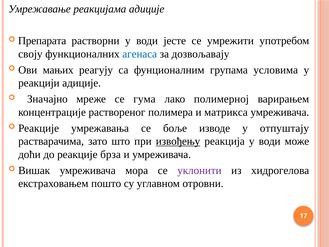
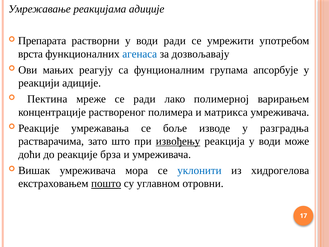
води јесте: јесте -> ради
своју: своју -> врста
условима: условима -> апсорбује
Значајно: Значајно -> Пектина
се гума: гума -> ради
отпуштају: отпуштају -> разградња
уклонити colour: purple -> blue
пошто underline: none -> present
